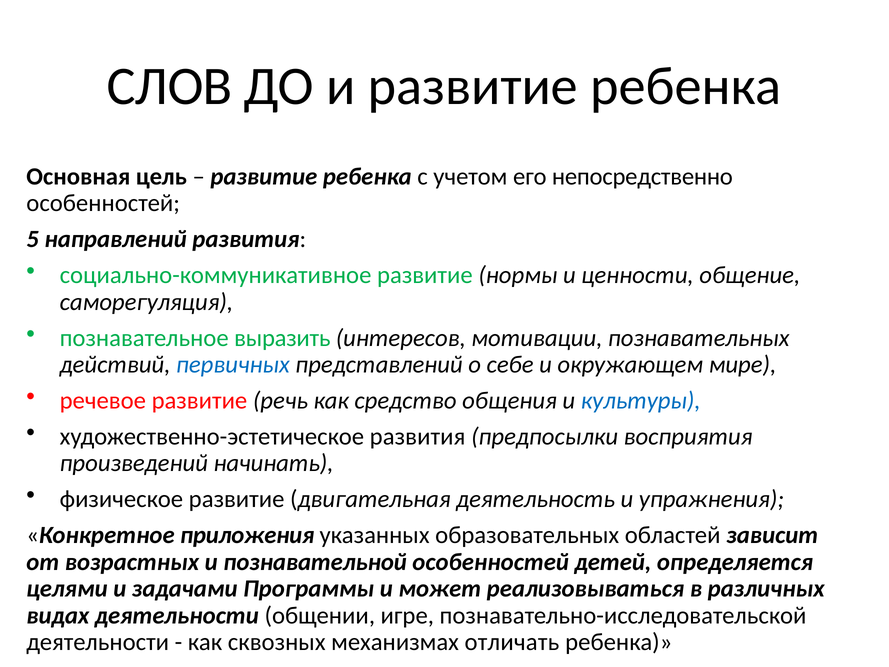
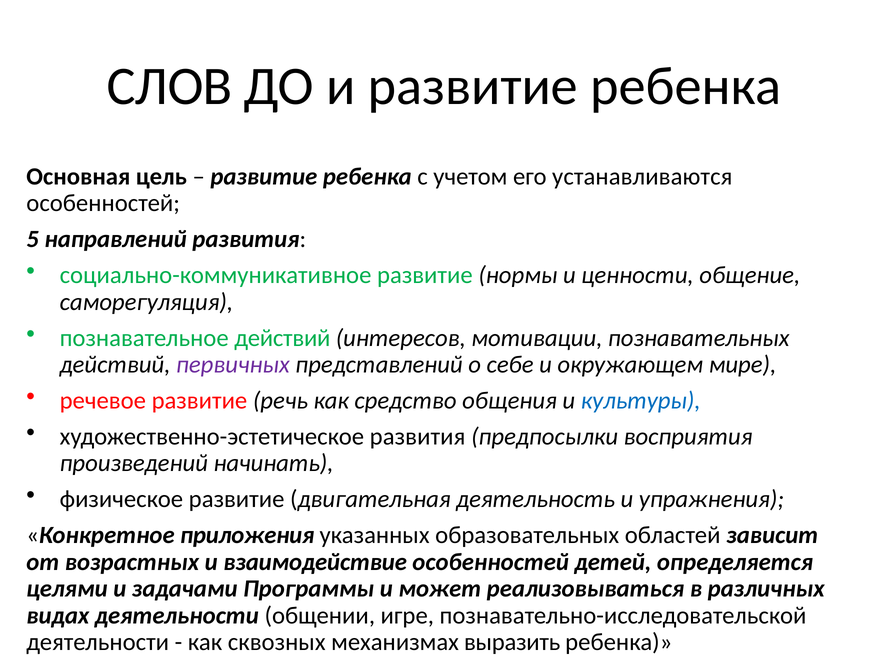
непосредственно: непосредственно -> устанавливаются
познавательное выразить: выразить -> действий
первичных colour: blue -> purple
познавательной: познавательной -> взаимодействие
отличать: отличать -> выразить
